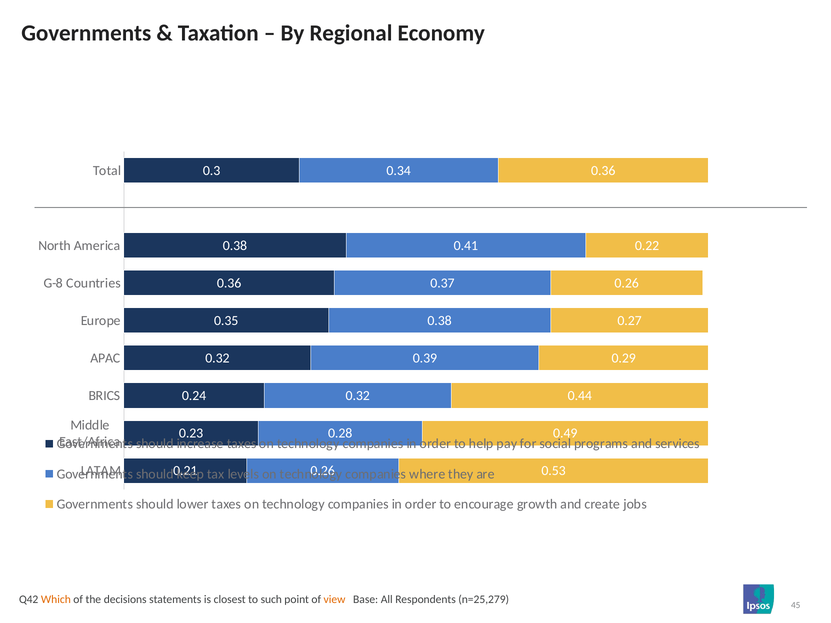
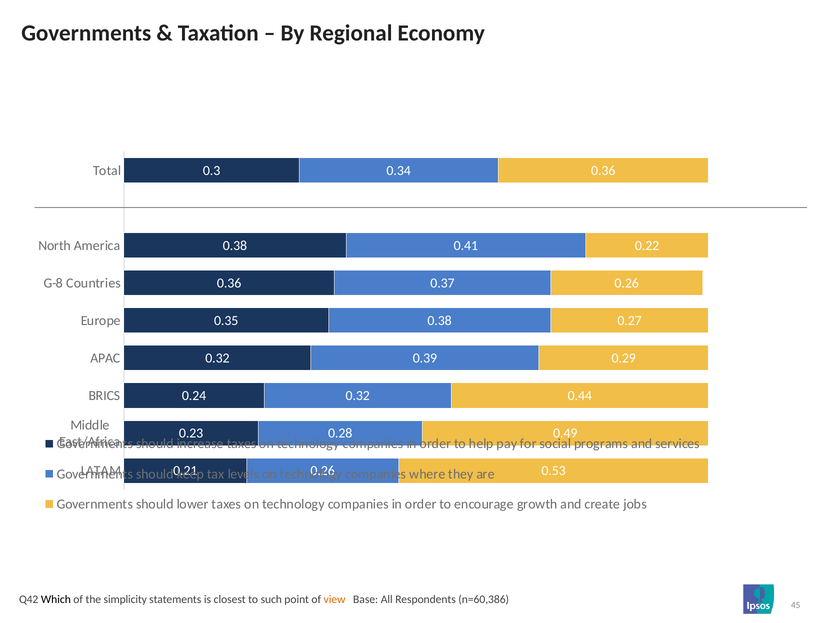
Which colour: orange -> black
decisions: decisions -> simplicity
n=25,279: n=25,279 -> n=60,386
